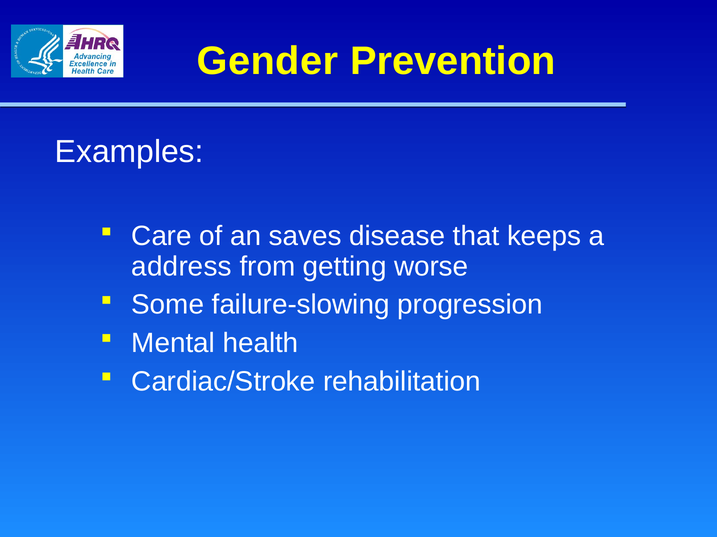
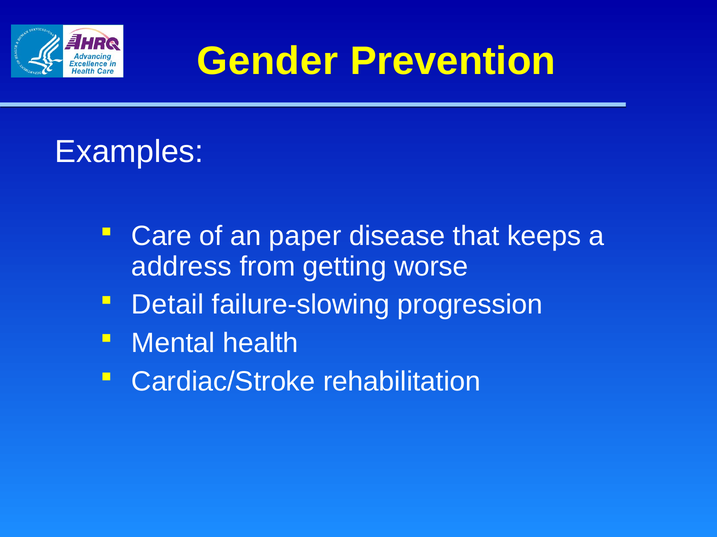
saves: saves -> paper
Some: Some -> Detail
